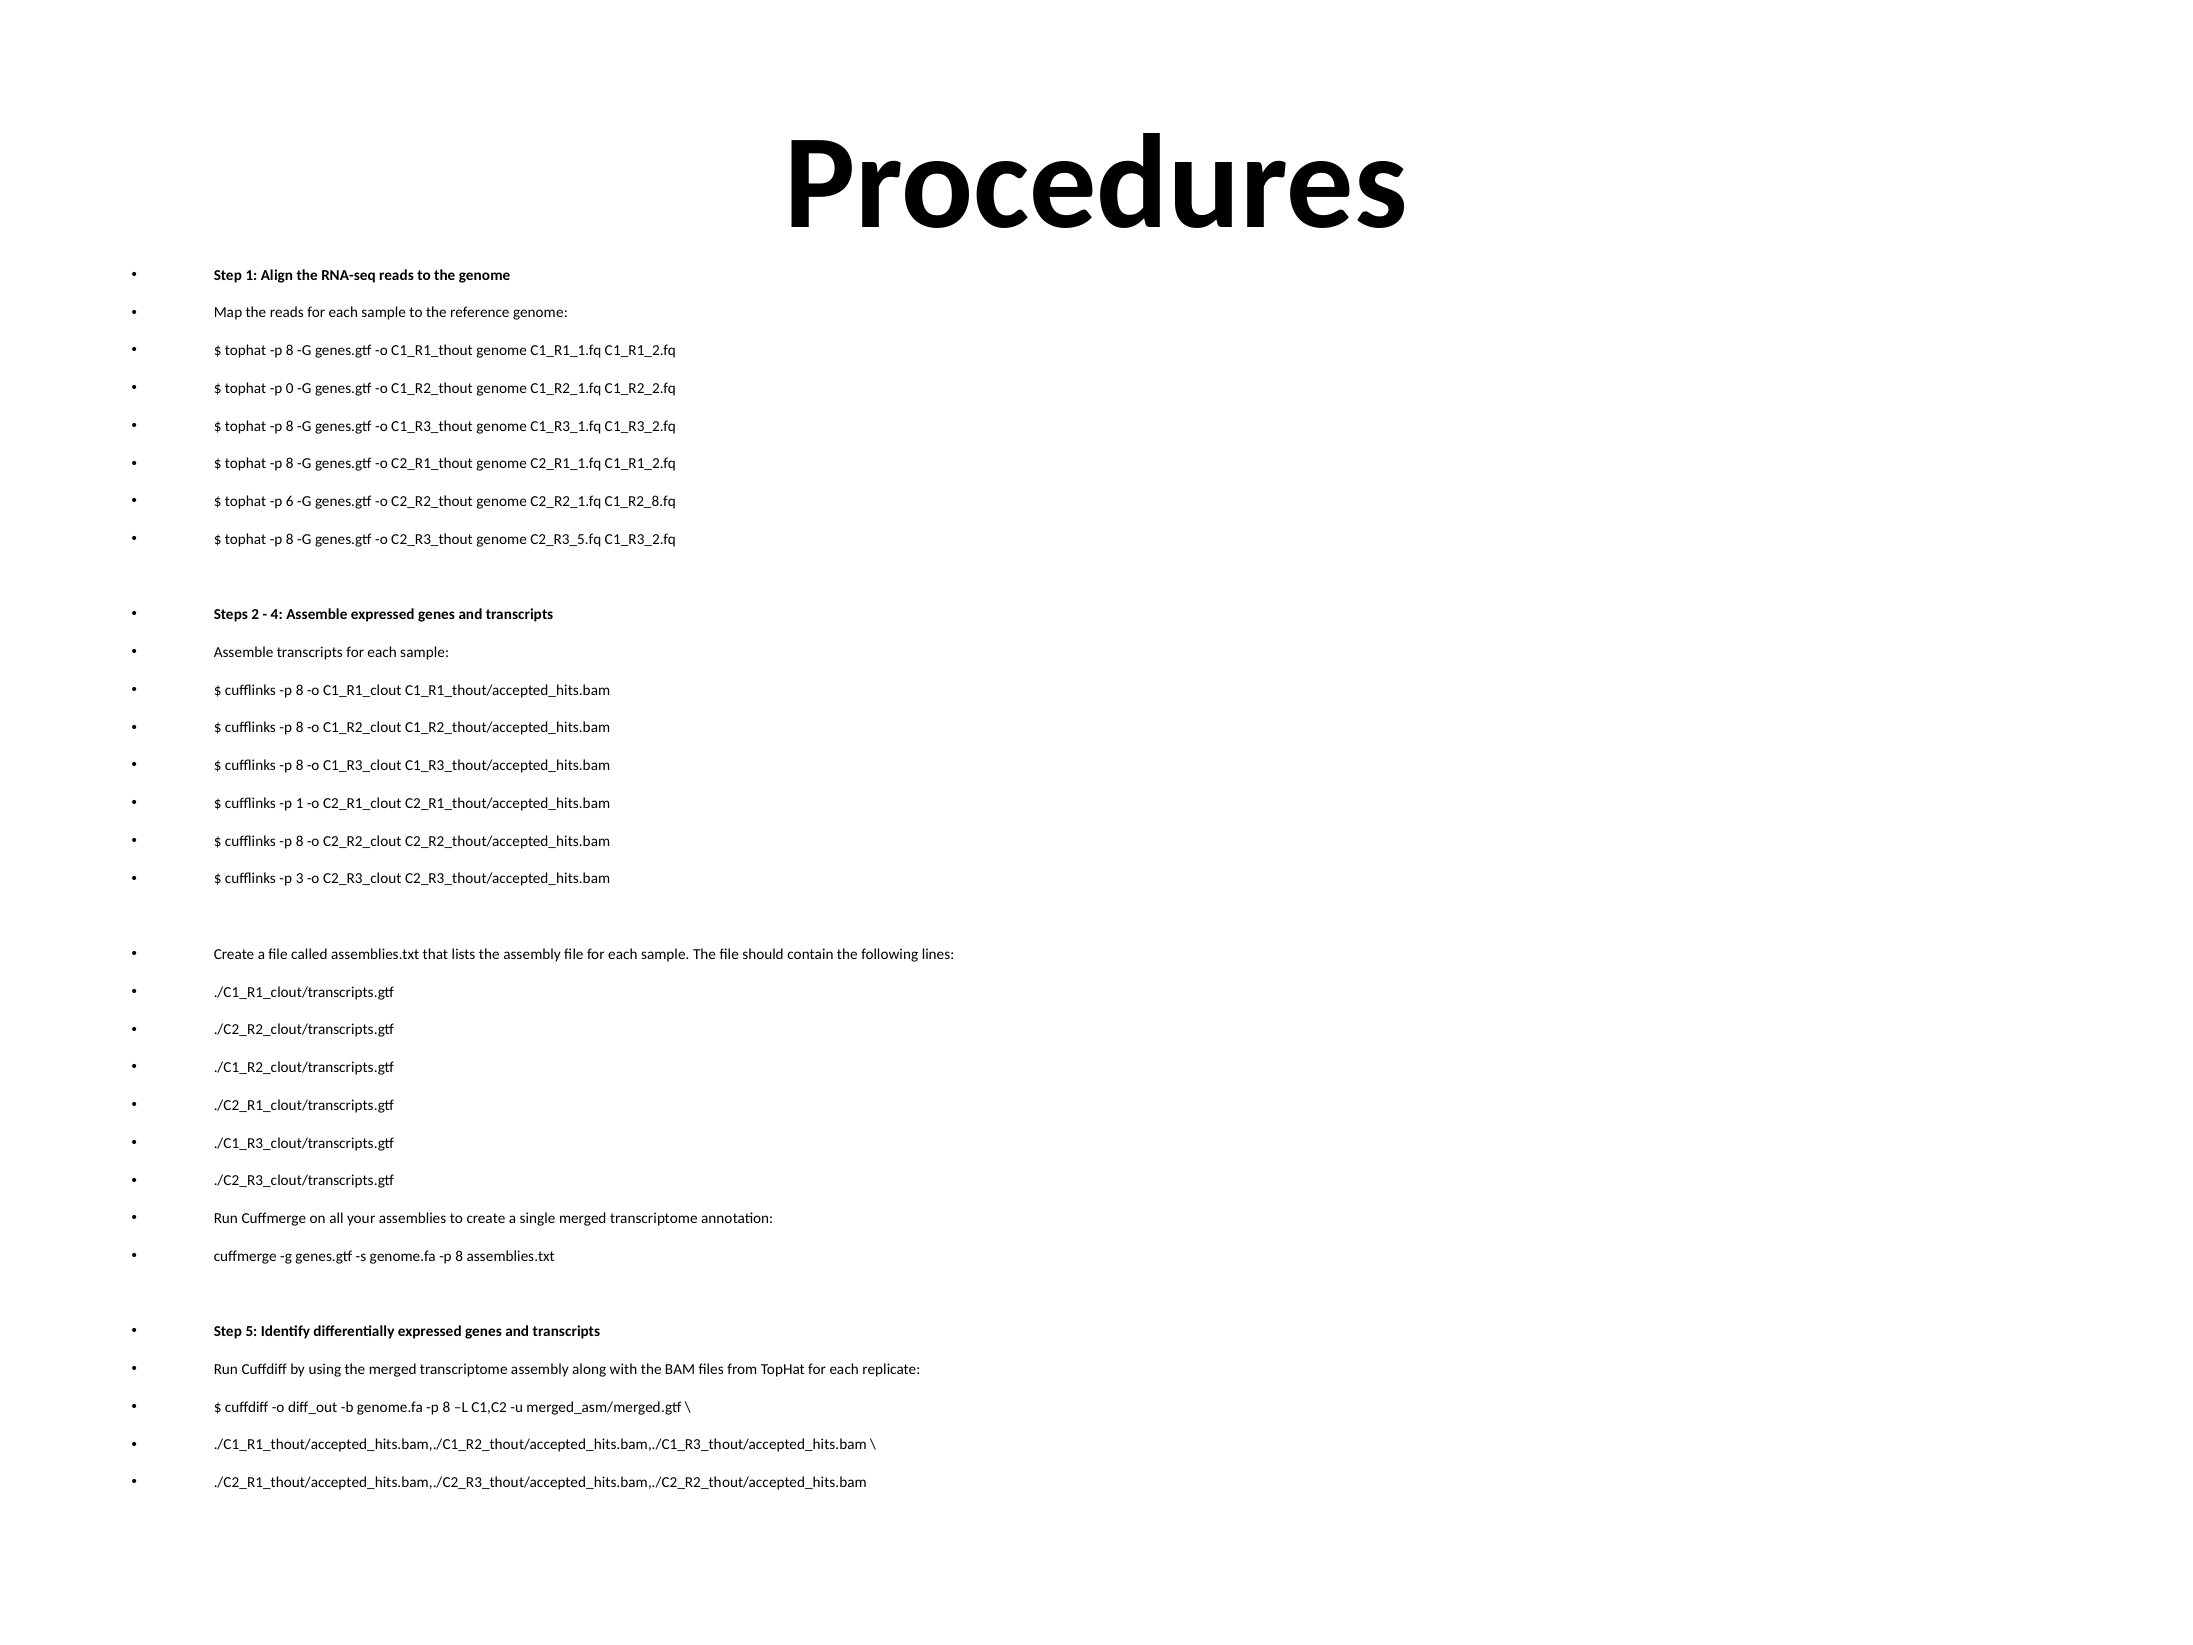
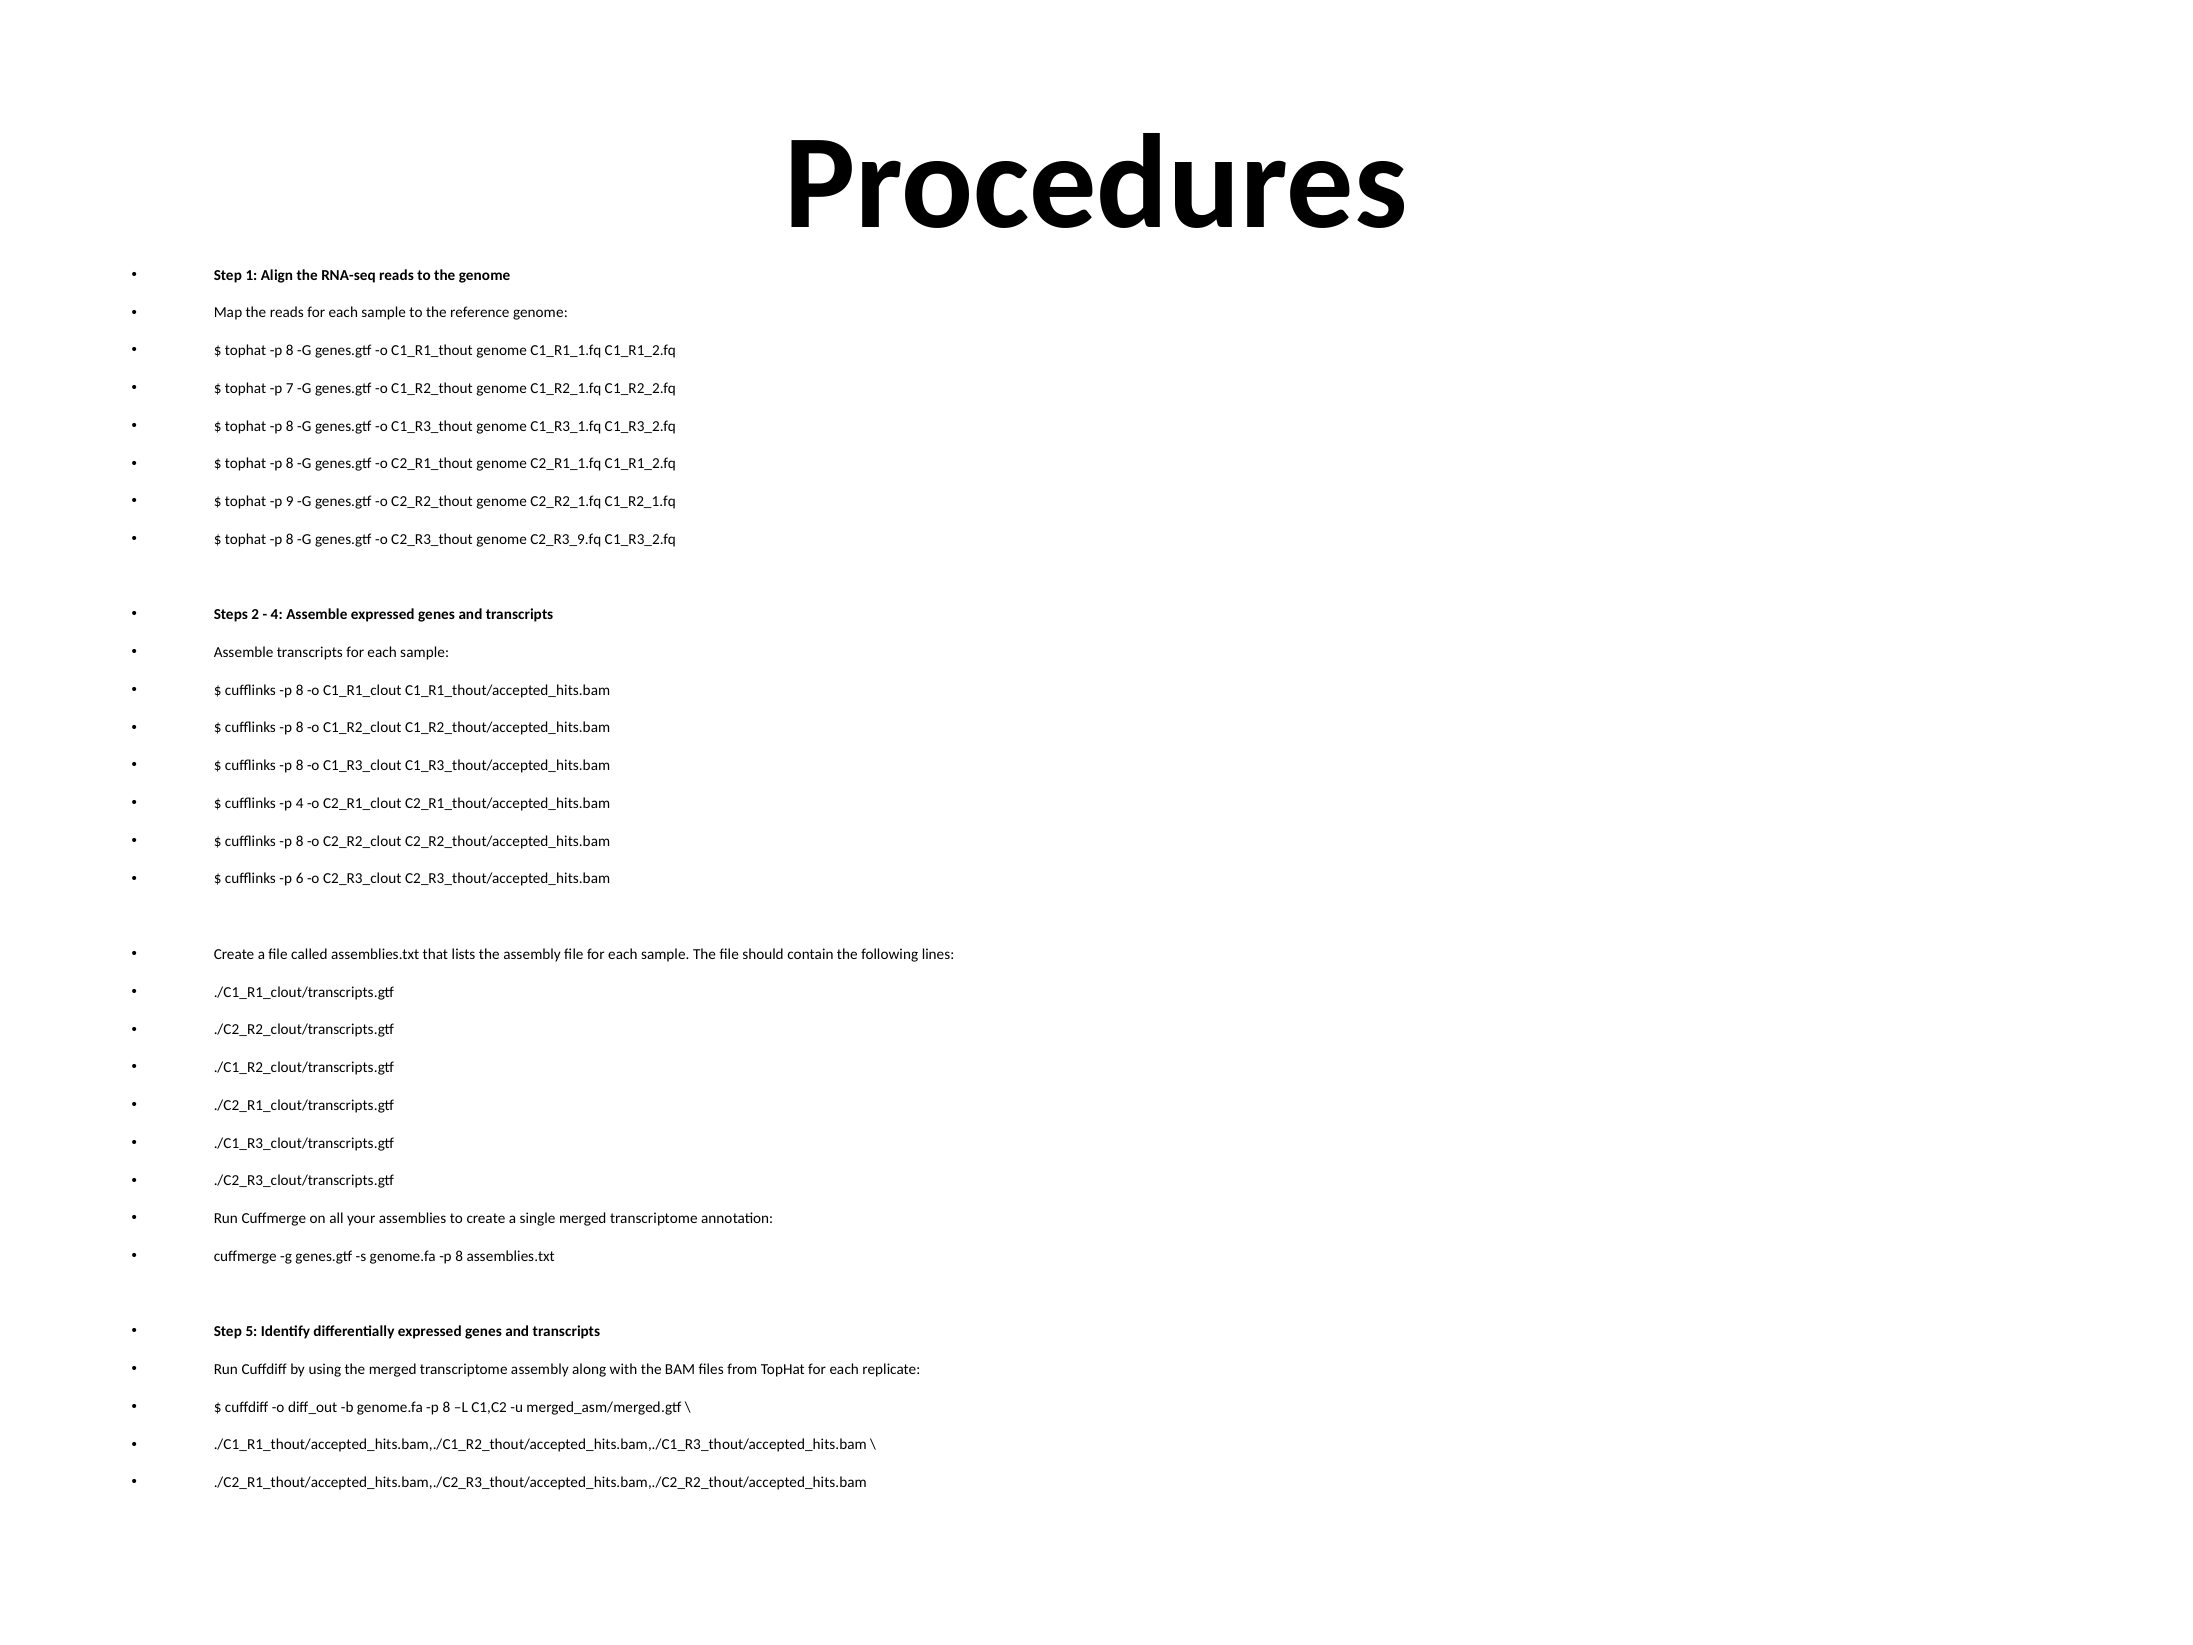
0: 0 -> 7
6: 6 -> 9
C2_R2_1.fq C1_R2_8.fq: C1_R2_8.fq -> C1_R2_1.fq
C2_R3_5.fq: C2_R3_5.fq -> C2_R3_9.fq
p 1: 1 -> 4
3: 3 -> 6
